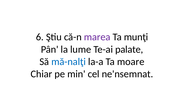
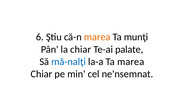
marea at (97, 37) colour: purple -> orange
la lume: lume -> chiar
Ta moare: moare -> marea
